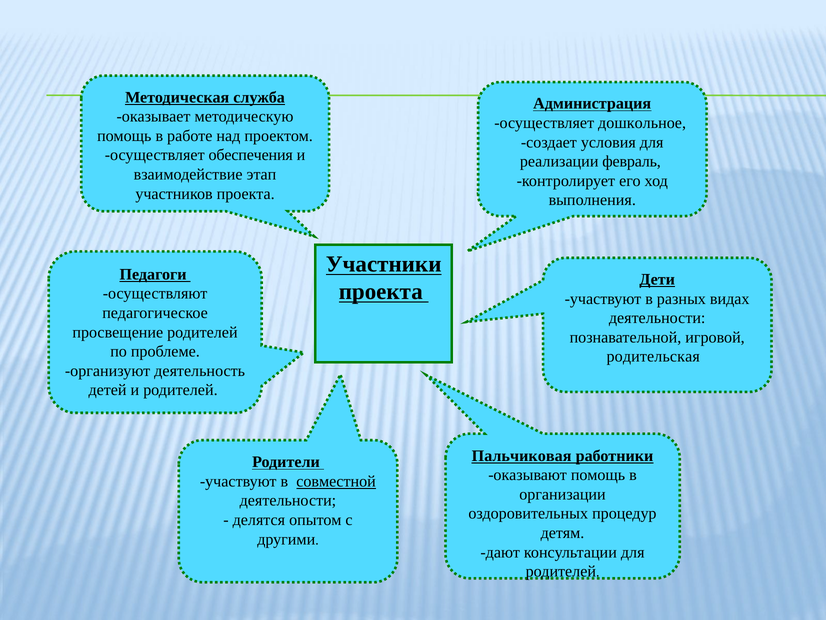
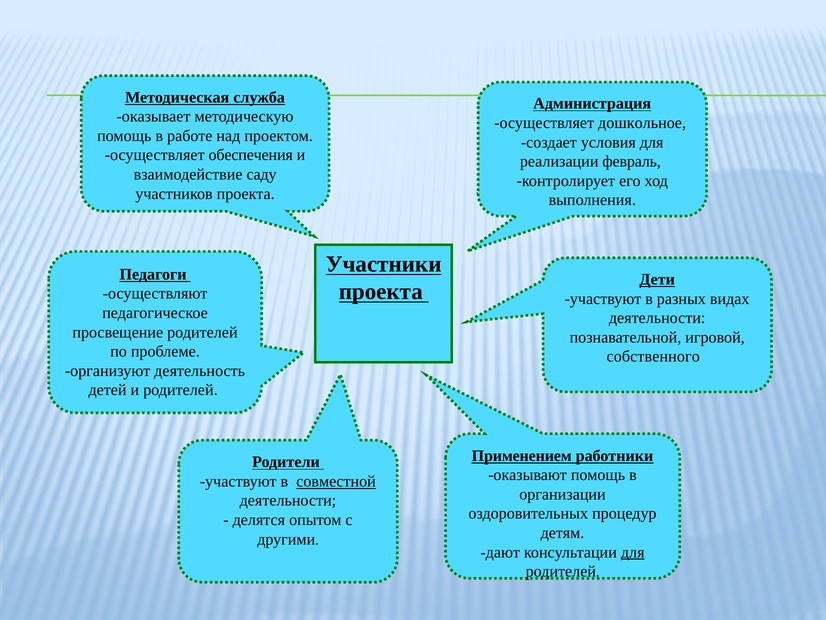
этап: этап -> саду
родительская: родительская -> собственного
Пальчиковая: Пальчиковая -> Применением
для at (633, 552) underline: none -> present
